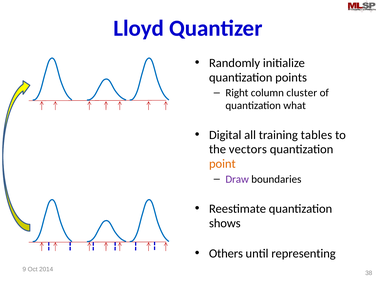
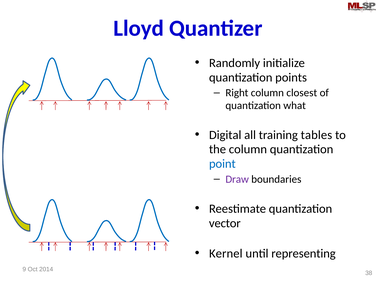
cluster: cluster -> closest
the vectors: vectors -> column
point colour: orange -> blue
shows: shows -> vector
Others: Others -> Kernel
